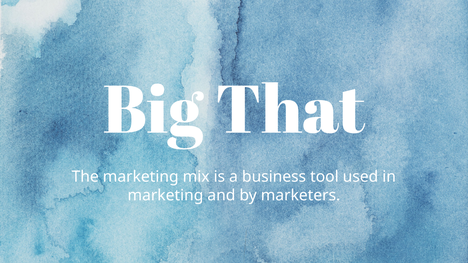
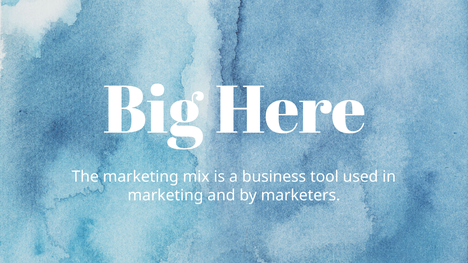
That: That -> Here
